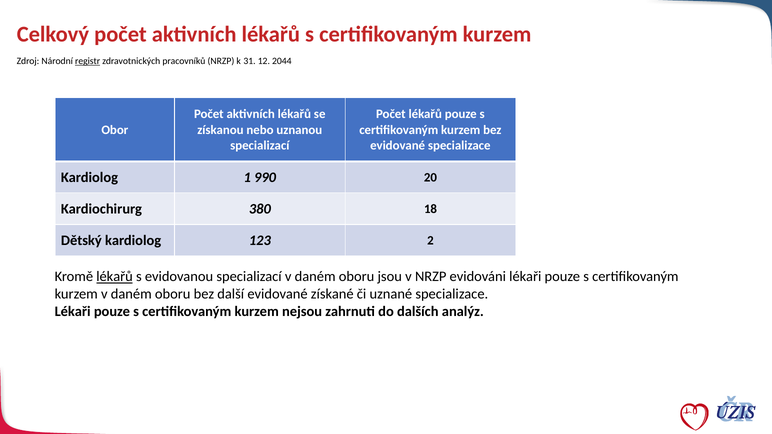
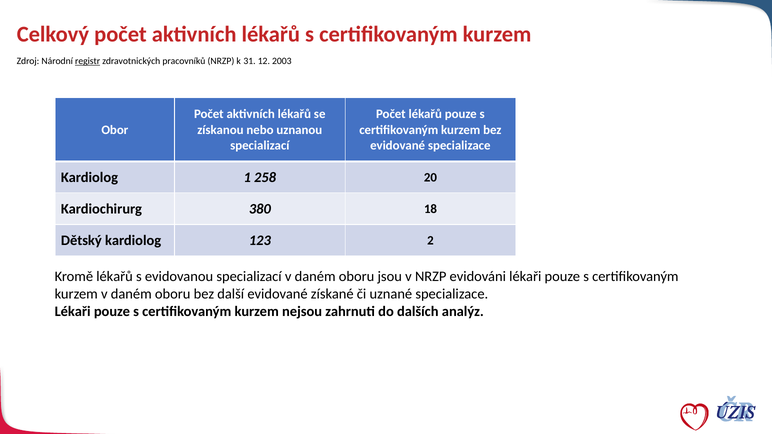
2044: 2044 -> 2003
990: 990 -> 258
lékařů at (115, 277) underline: present -> none
